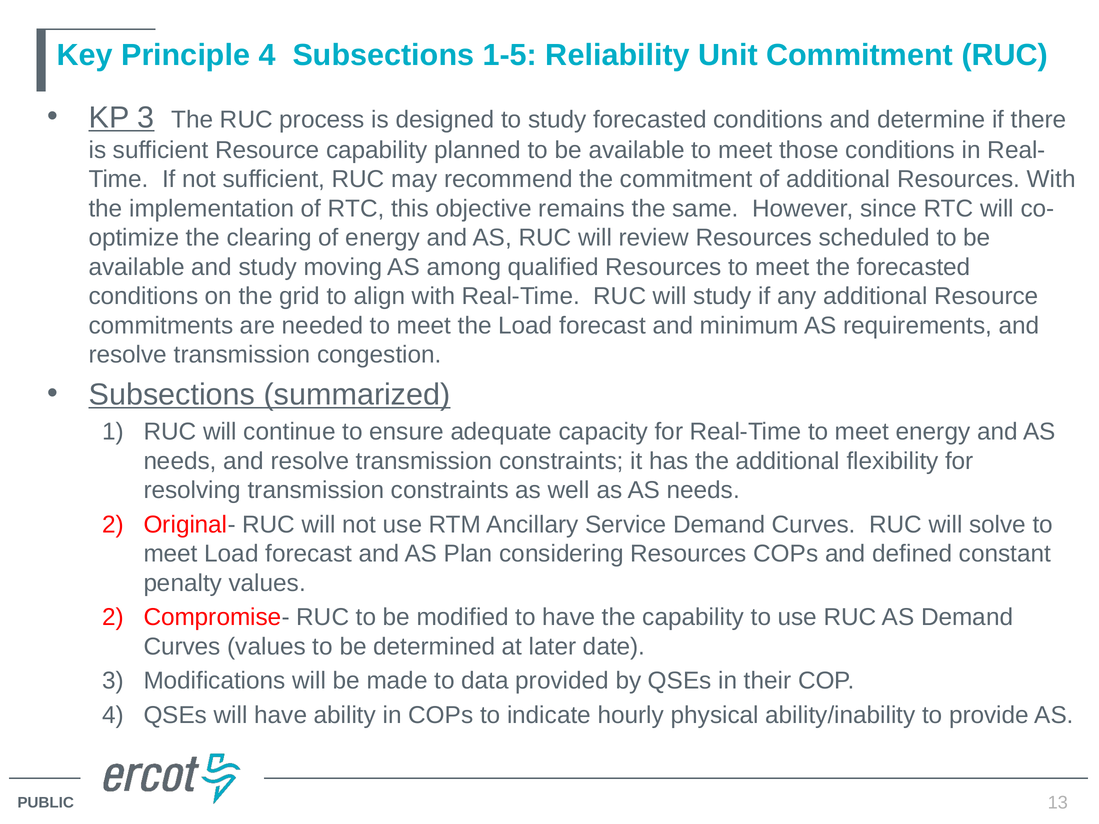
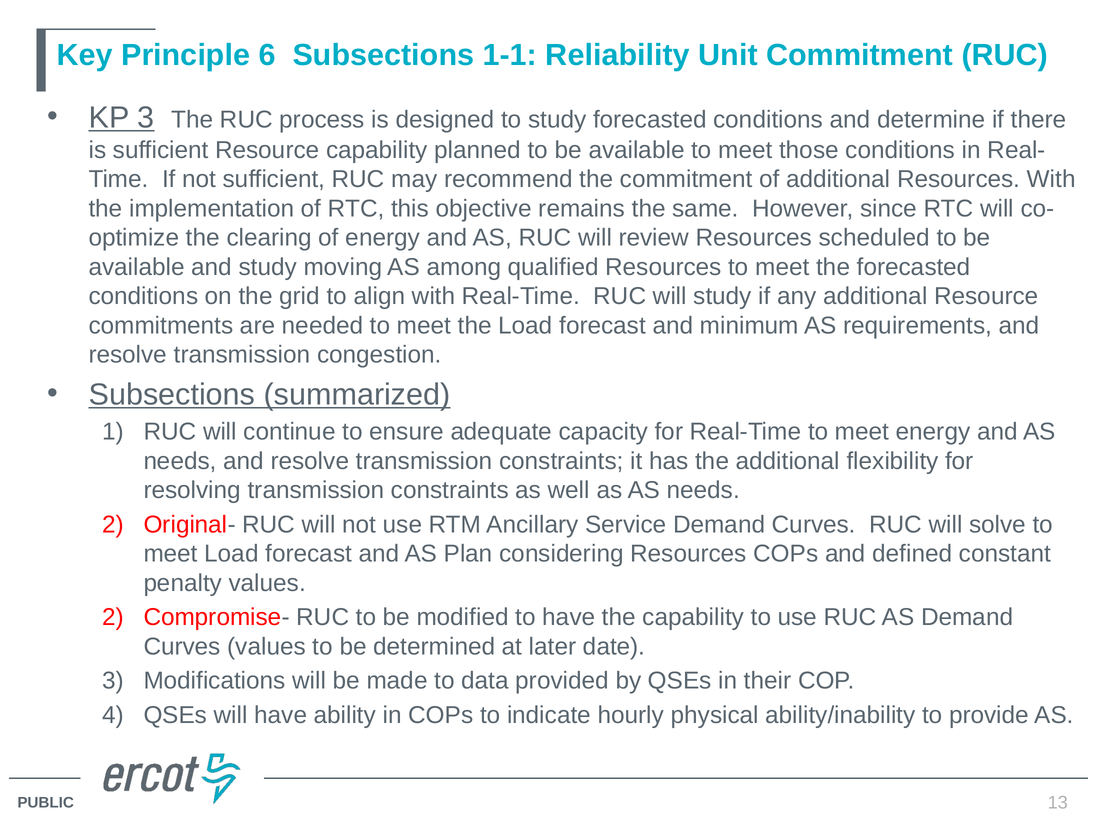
Principle 4: 4 -> 6
1-5: 1-5 -> 1-1
